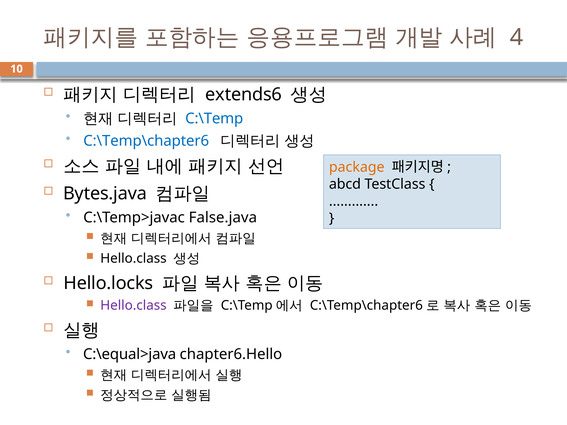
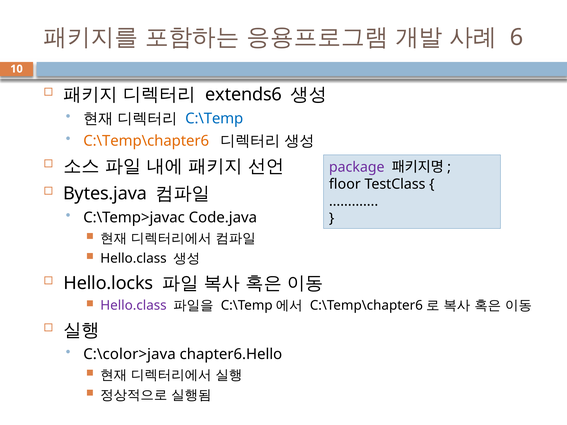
4: 4 -> 6
C:\Temp\chapter6 colour: blue -> orange
package colour: orange -> purple
abcd: abcd -> floor
False.java: False.java -> Code.java
C:\equal>java: C:\equal>java -> C:\color>java
